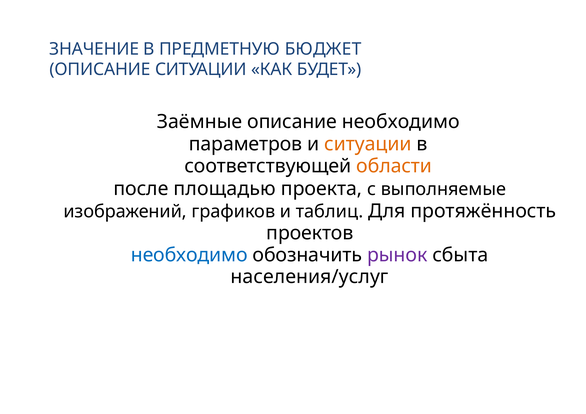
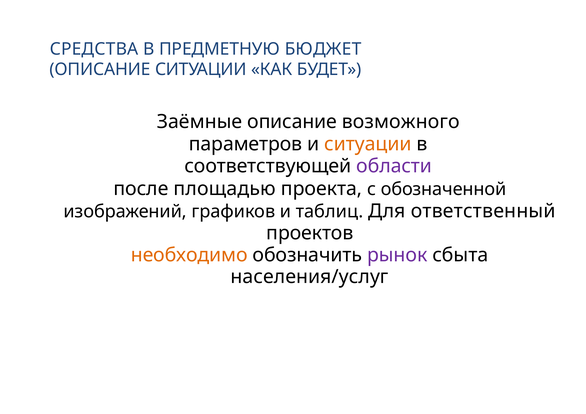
ЗНАЧЕНИЕ: ЗНАЧЕНИЕ -> СРЕДСТВА
описание необходимо: необходимо -> возможного
области colour: orange -> purple
выполняемые: выполняемые -> обозначенной
протяжённость: протяжённость -> ответственный
необходимо at (189, 255) colour: blue -> orange
